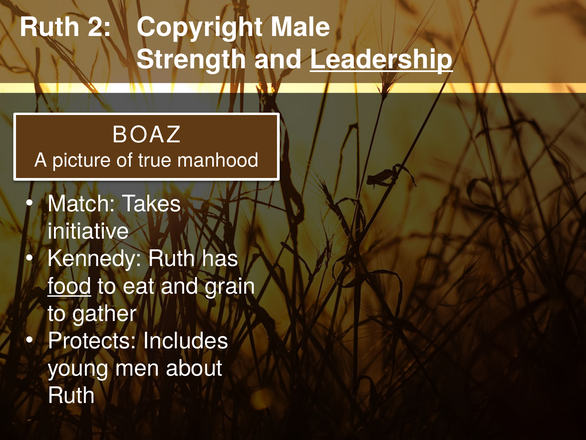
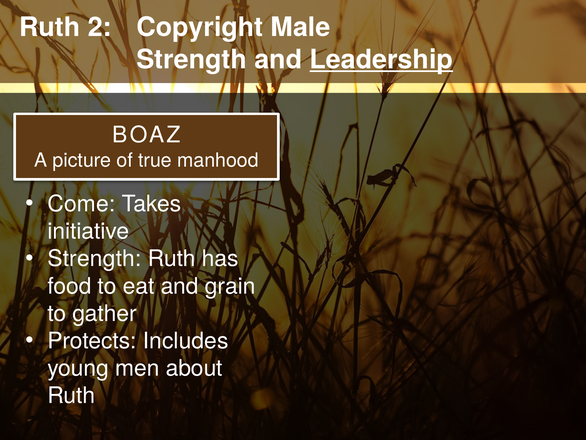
Match: Match -> Come
Kennedy at (95, 258): Kennedy -> Strength
food underline: present -> none
